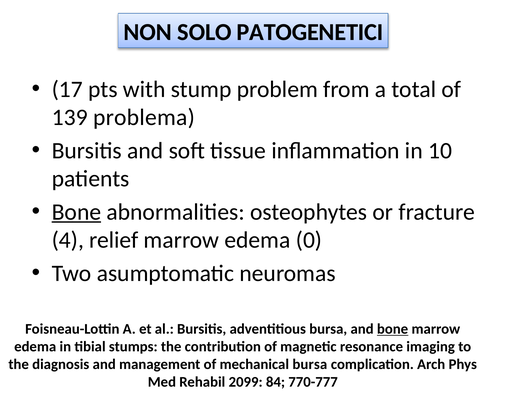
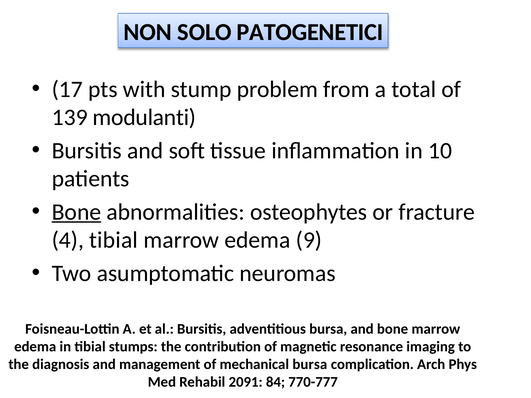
problema: problema -> modulanti
4 relief: relief -> tibial
0: 0 -> 9
bone at (393, 329) underline: present -> none
2099: 2099 -> 2091
